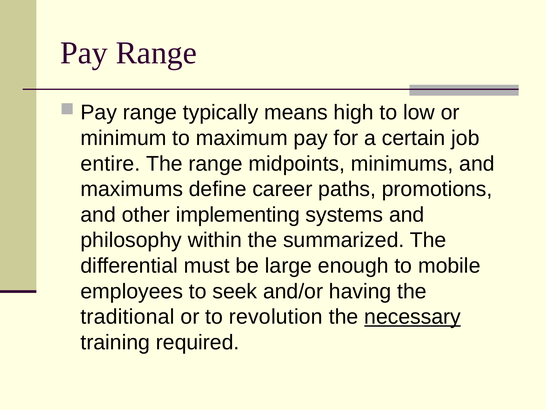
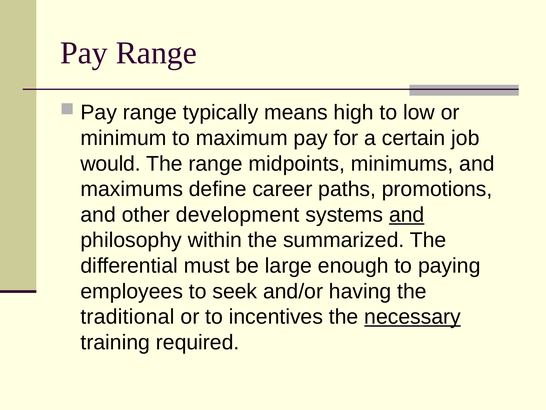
entire: entire -> would
implementing: implementing -> development
and at (407, 214) underline: none -> present
mobile: mobile -> paying
revolution: revolution -> incentives
